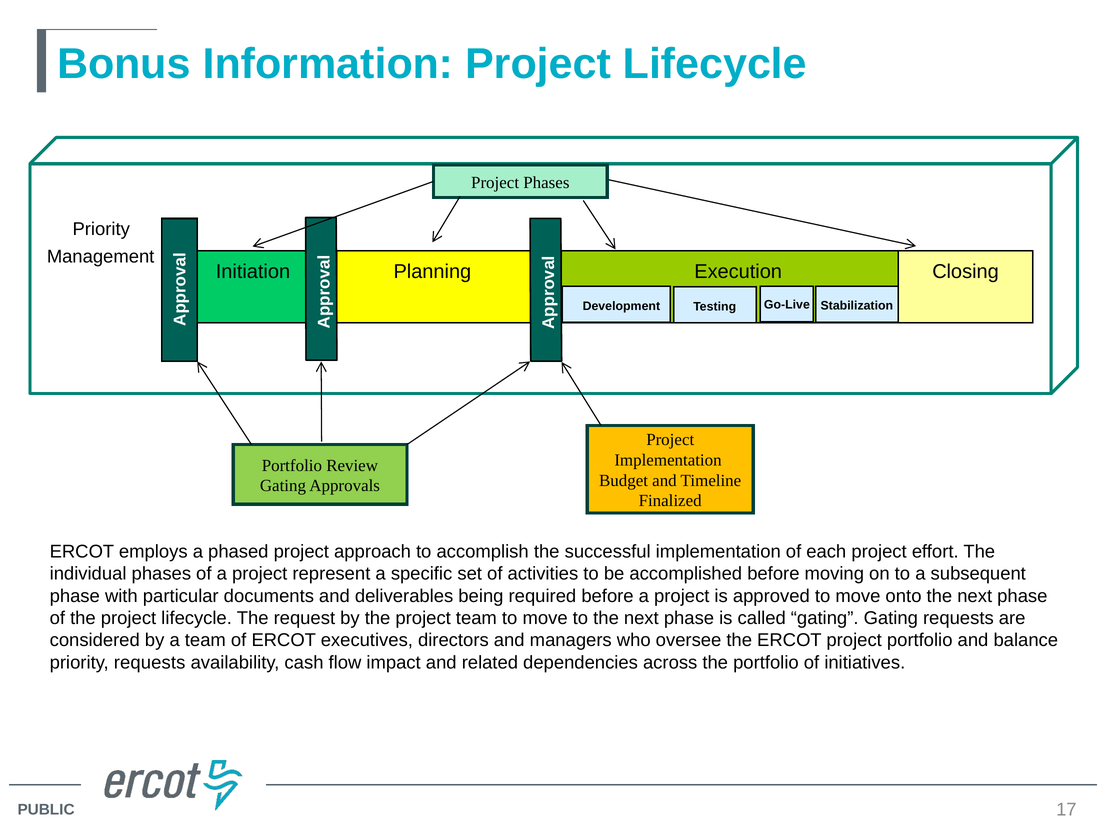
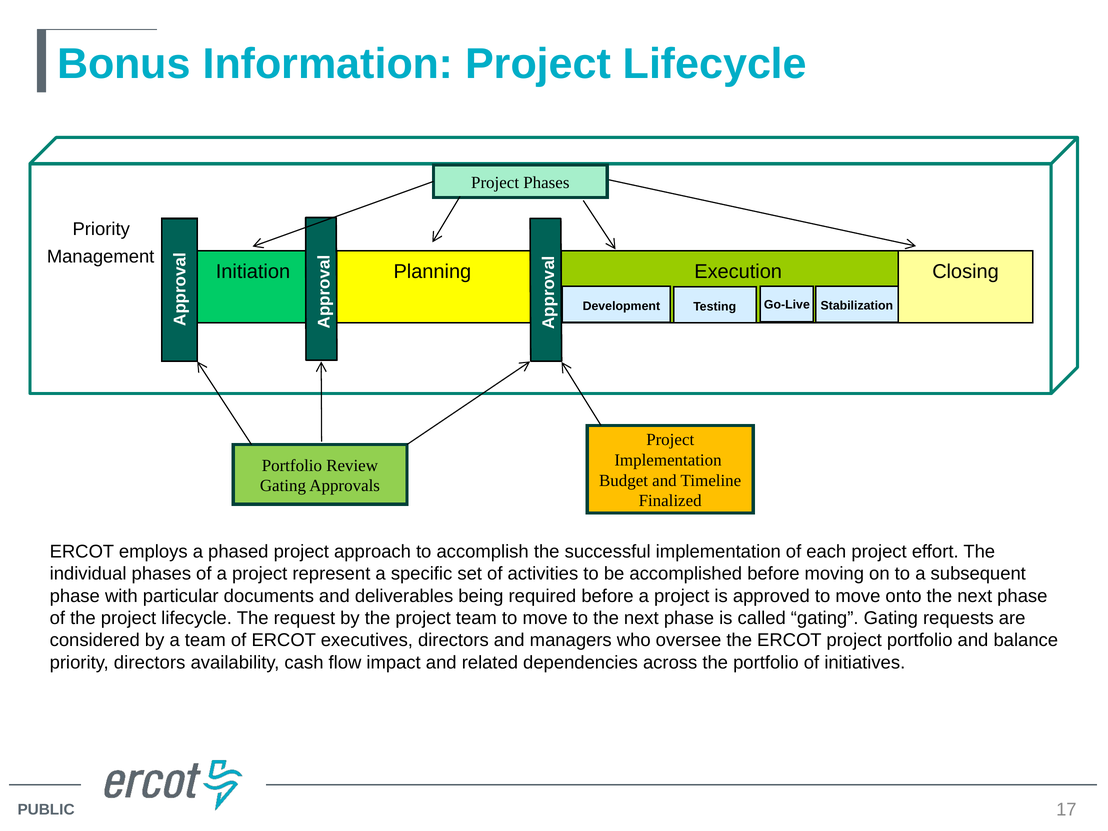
priority requests: requests -> directors
